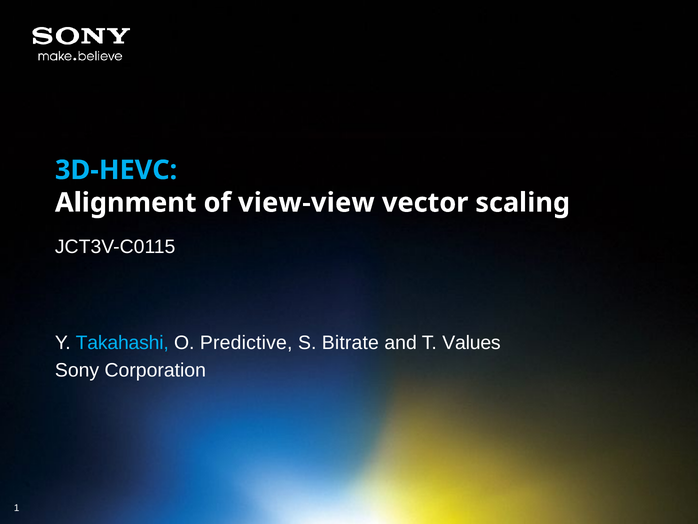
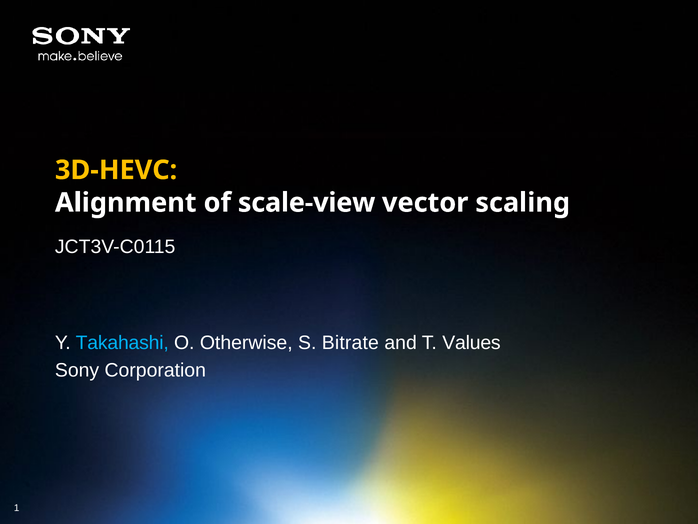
3D-HEVC colour: light blue -> yellow
view-view: view-view -> scale-view
Predictive: Predictive -> Otherwise
